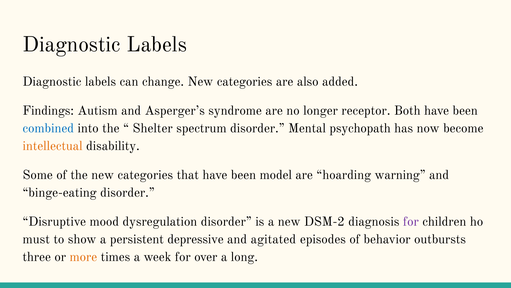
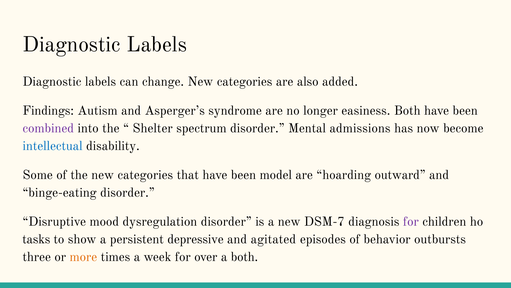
receptor: receptor -> easiness
combined colour: blue -> purple
psychopath: psychopath -> admissions
intellectual colour: orange -> blue
warning: warning -> outward
DSM-2: DSM-2 -> DSM-7
must: must -> tasks
a long: long -> both
